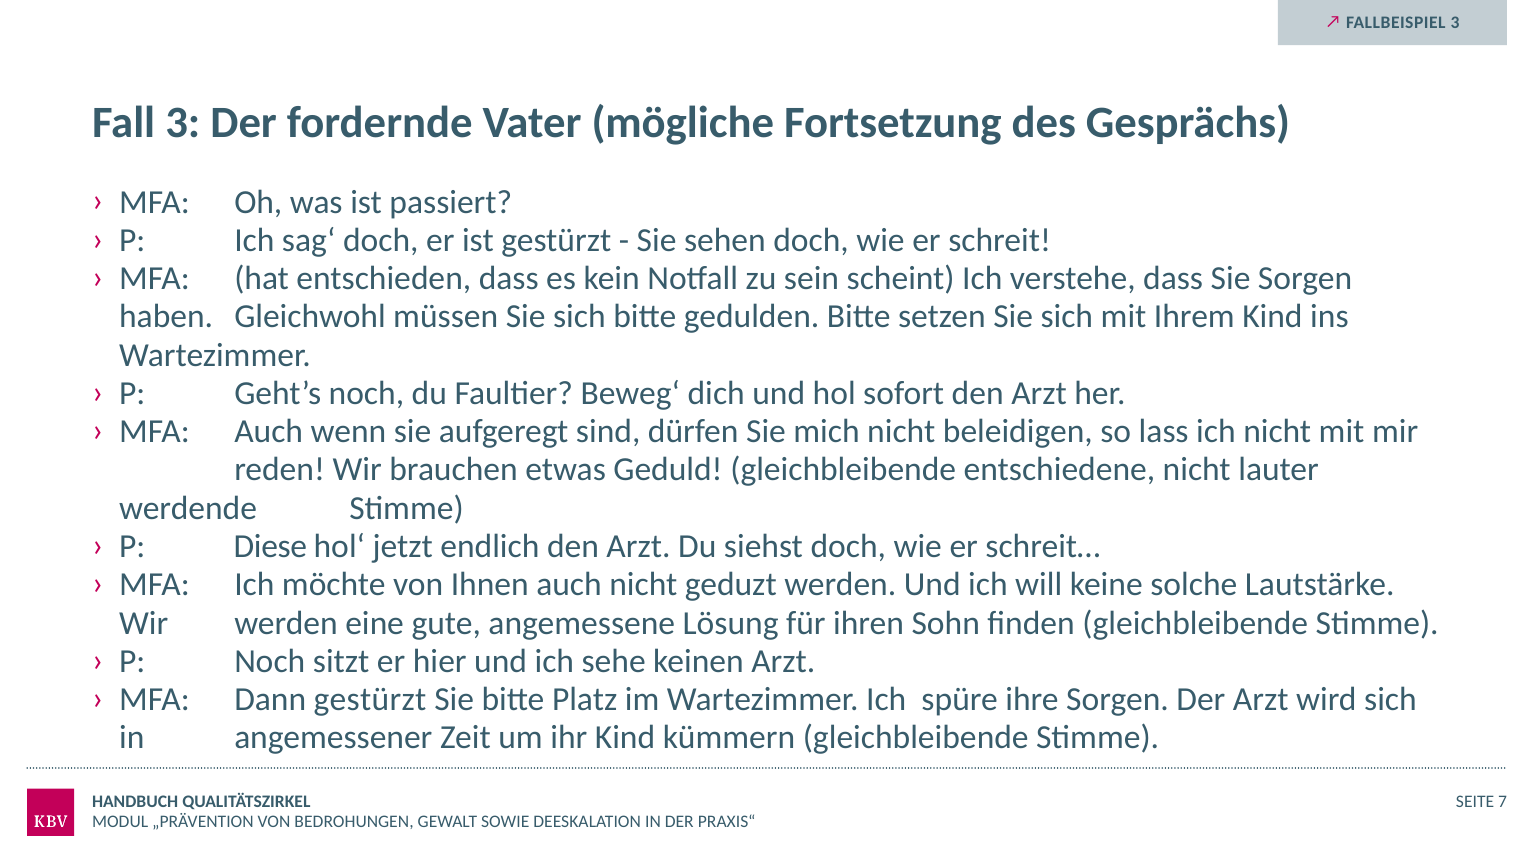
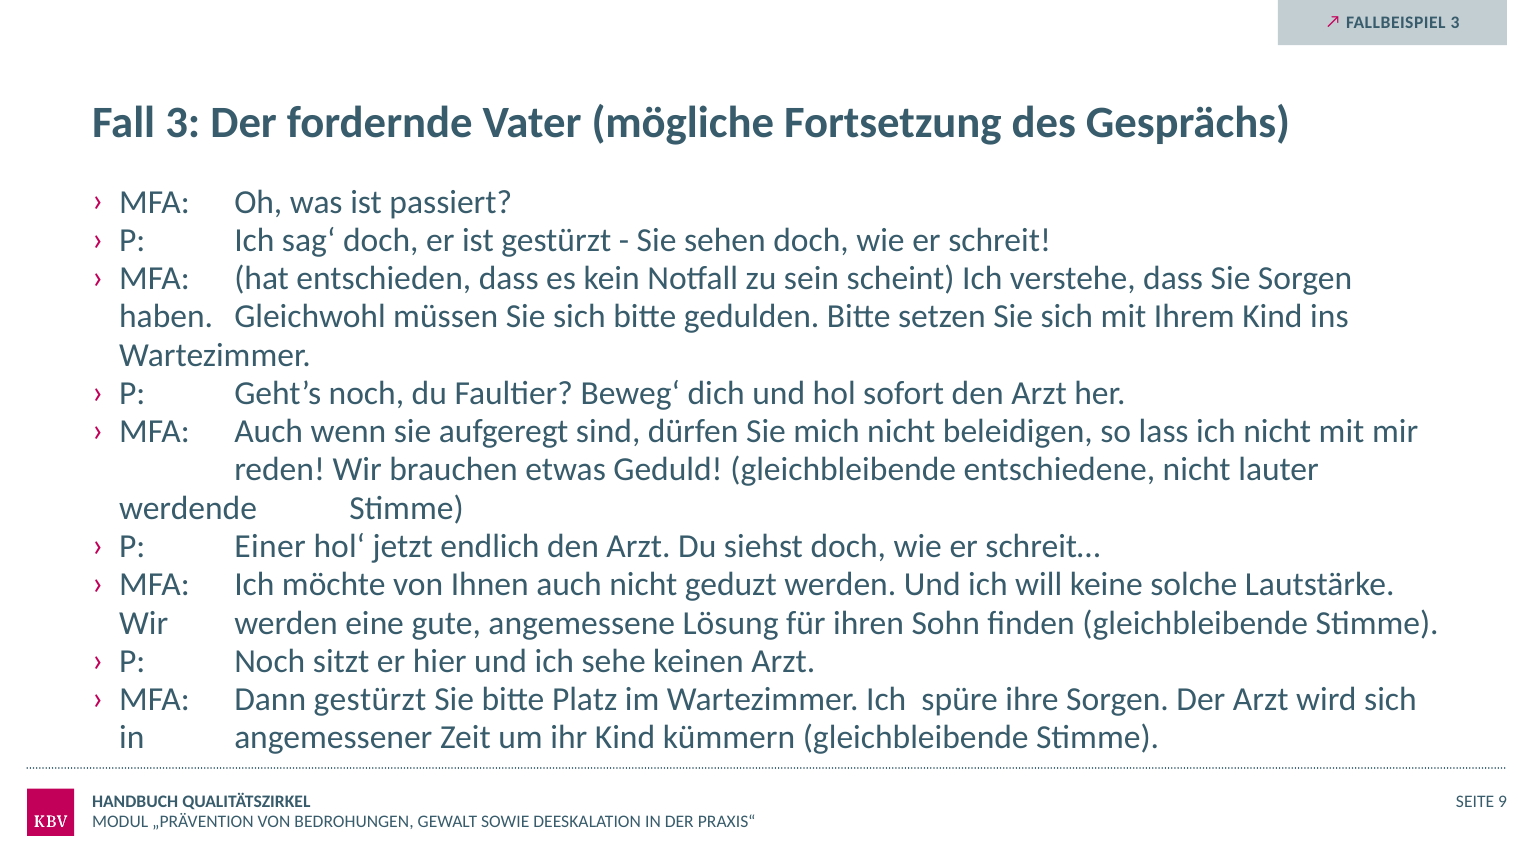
Diese: Diese -> Einer
7: 7 -> 9
